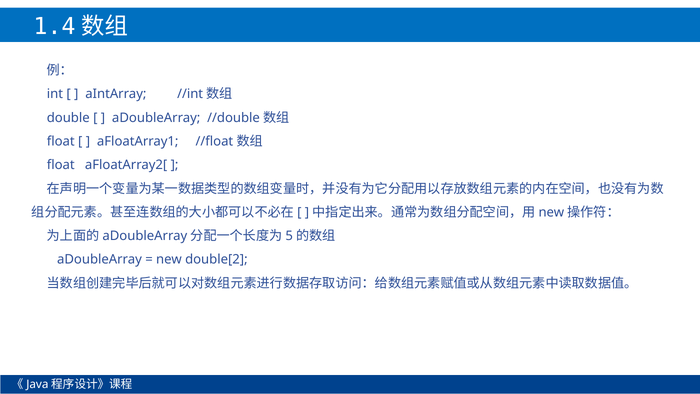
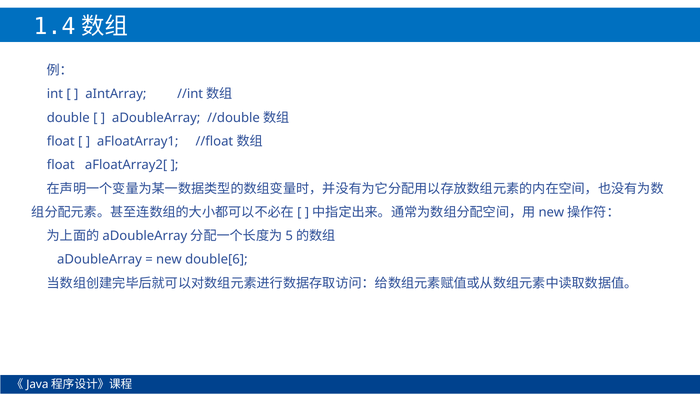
double[2: double[2 -> double[6
